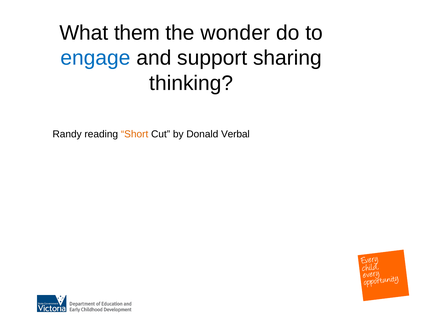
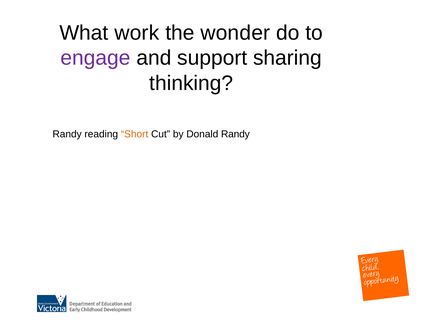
them: them -> work
engage colour: blue -> purple
Donald Verbal: Verbal -> Randy
